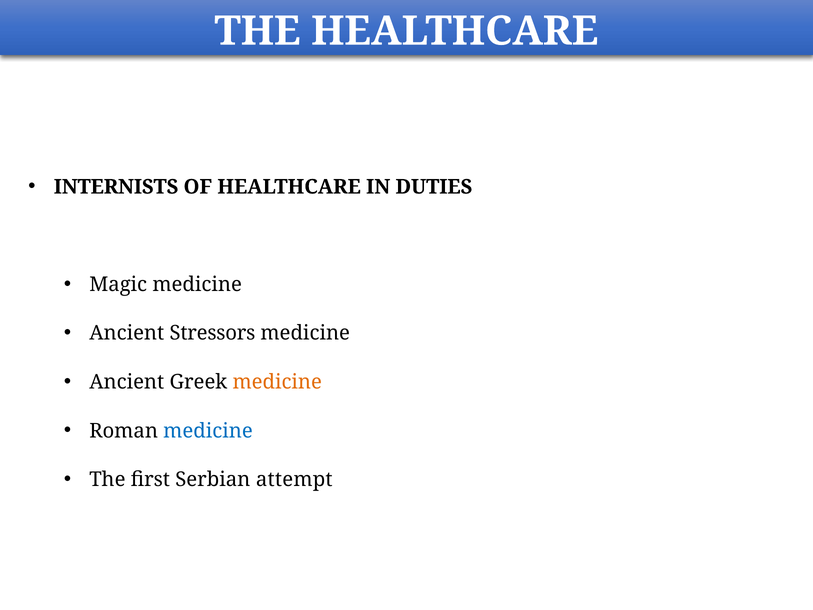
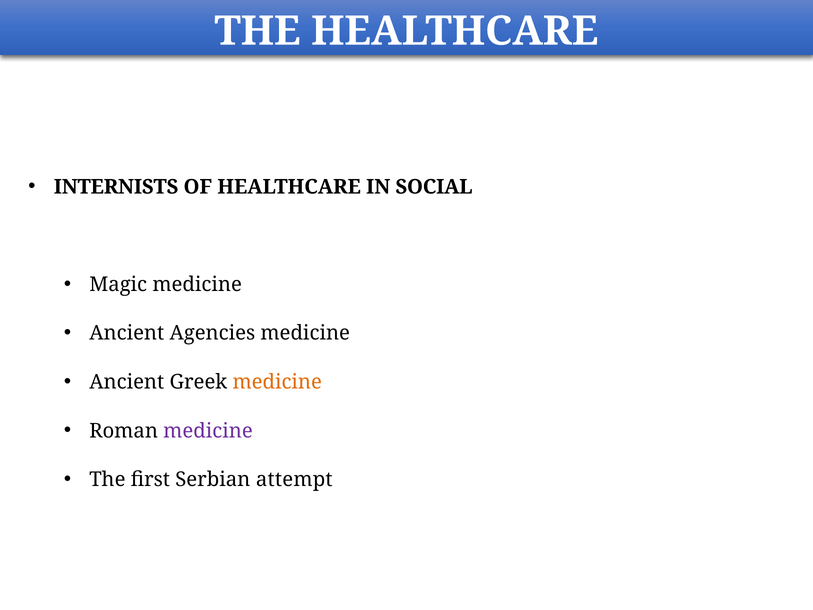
DUTIES: DUTIES -> SOCIAL
Stressors: Stressors -> Agencies
medicine at (208, 431) colour: blue -> purple
